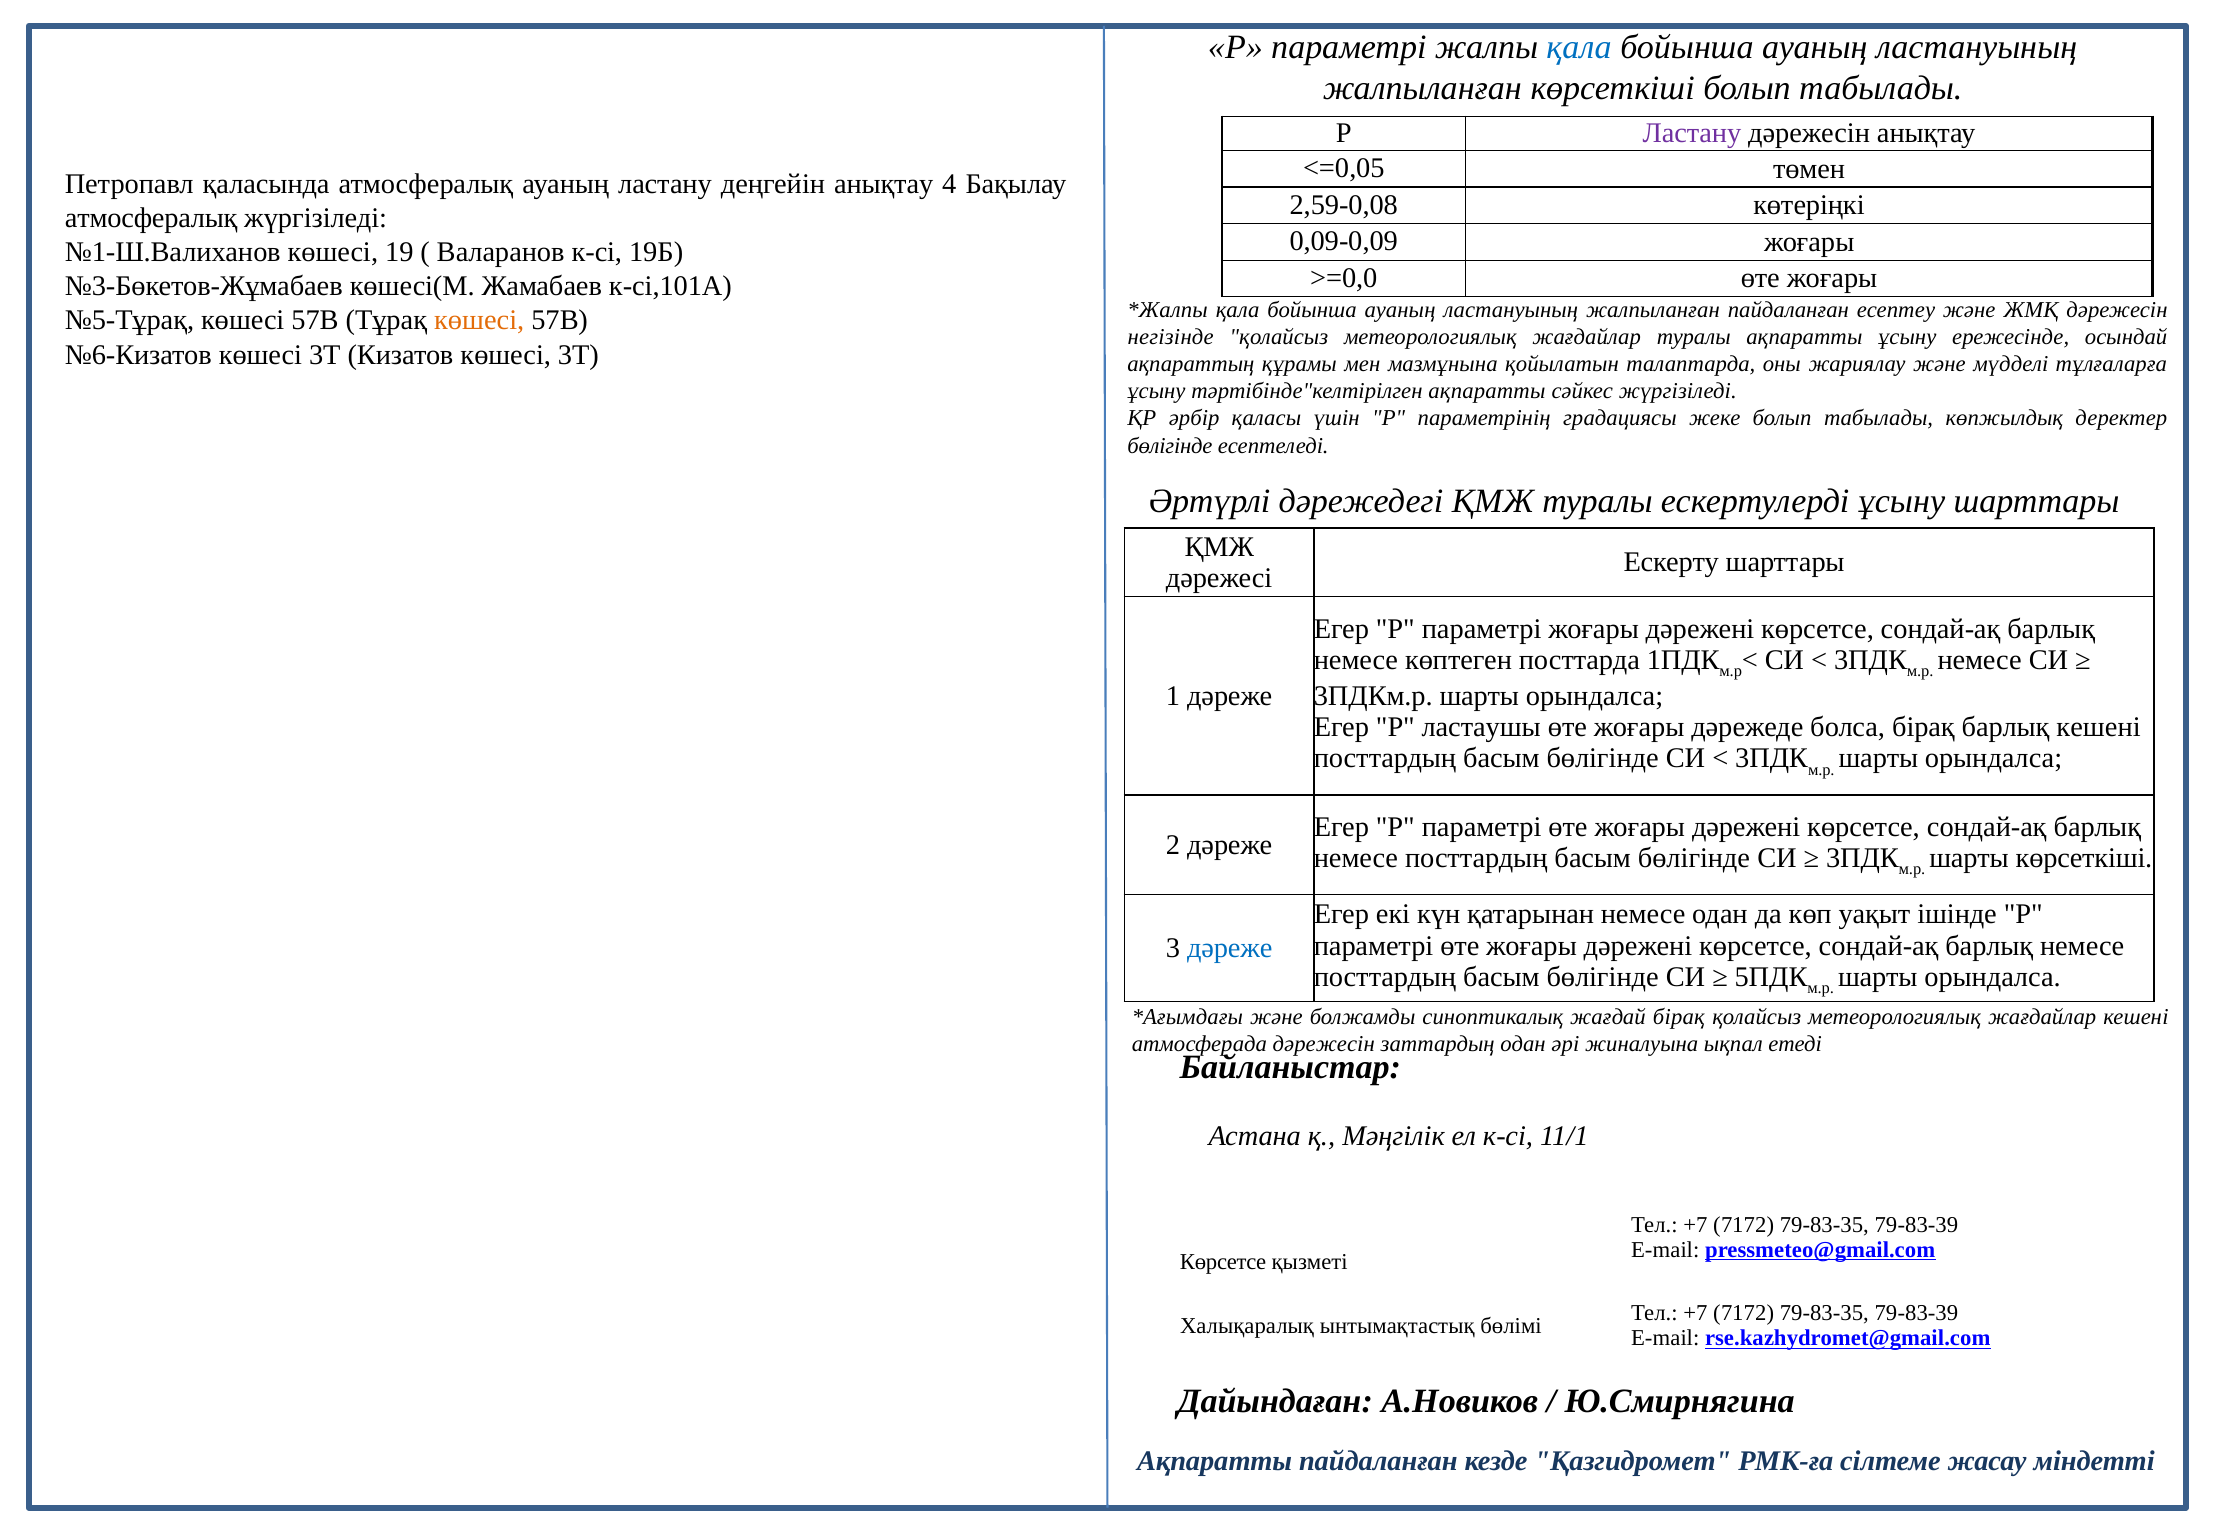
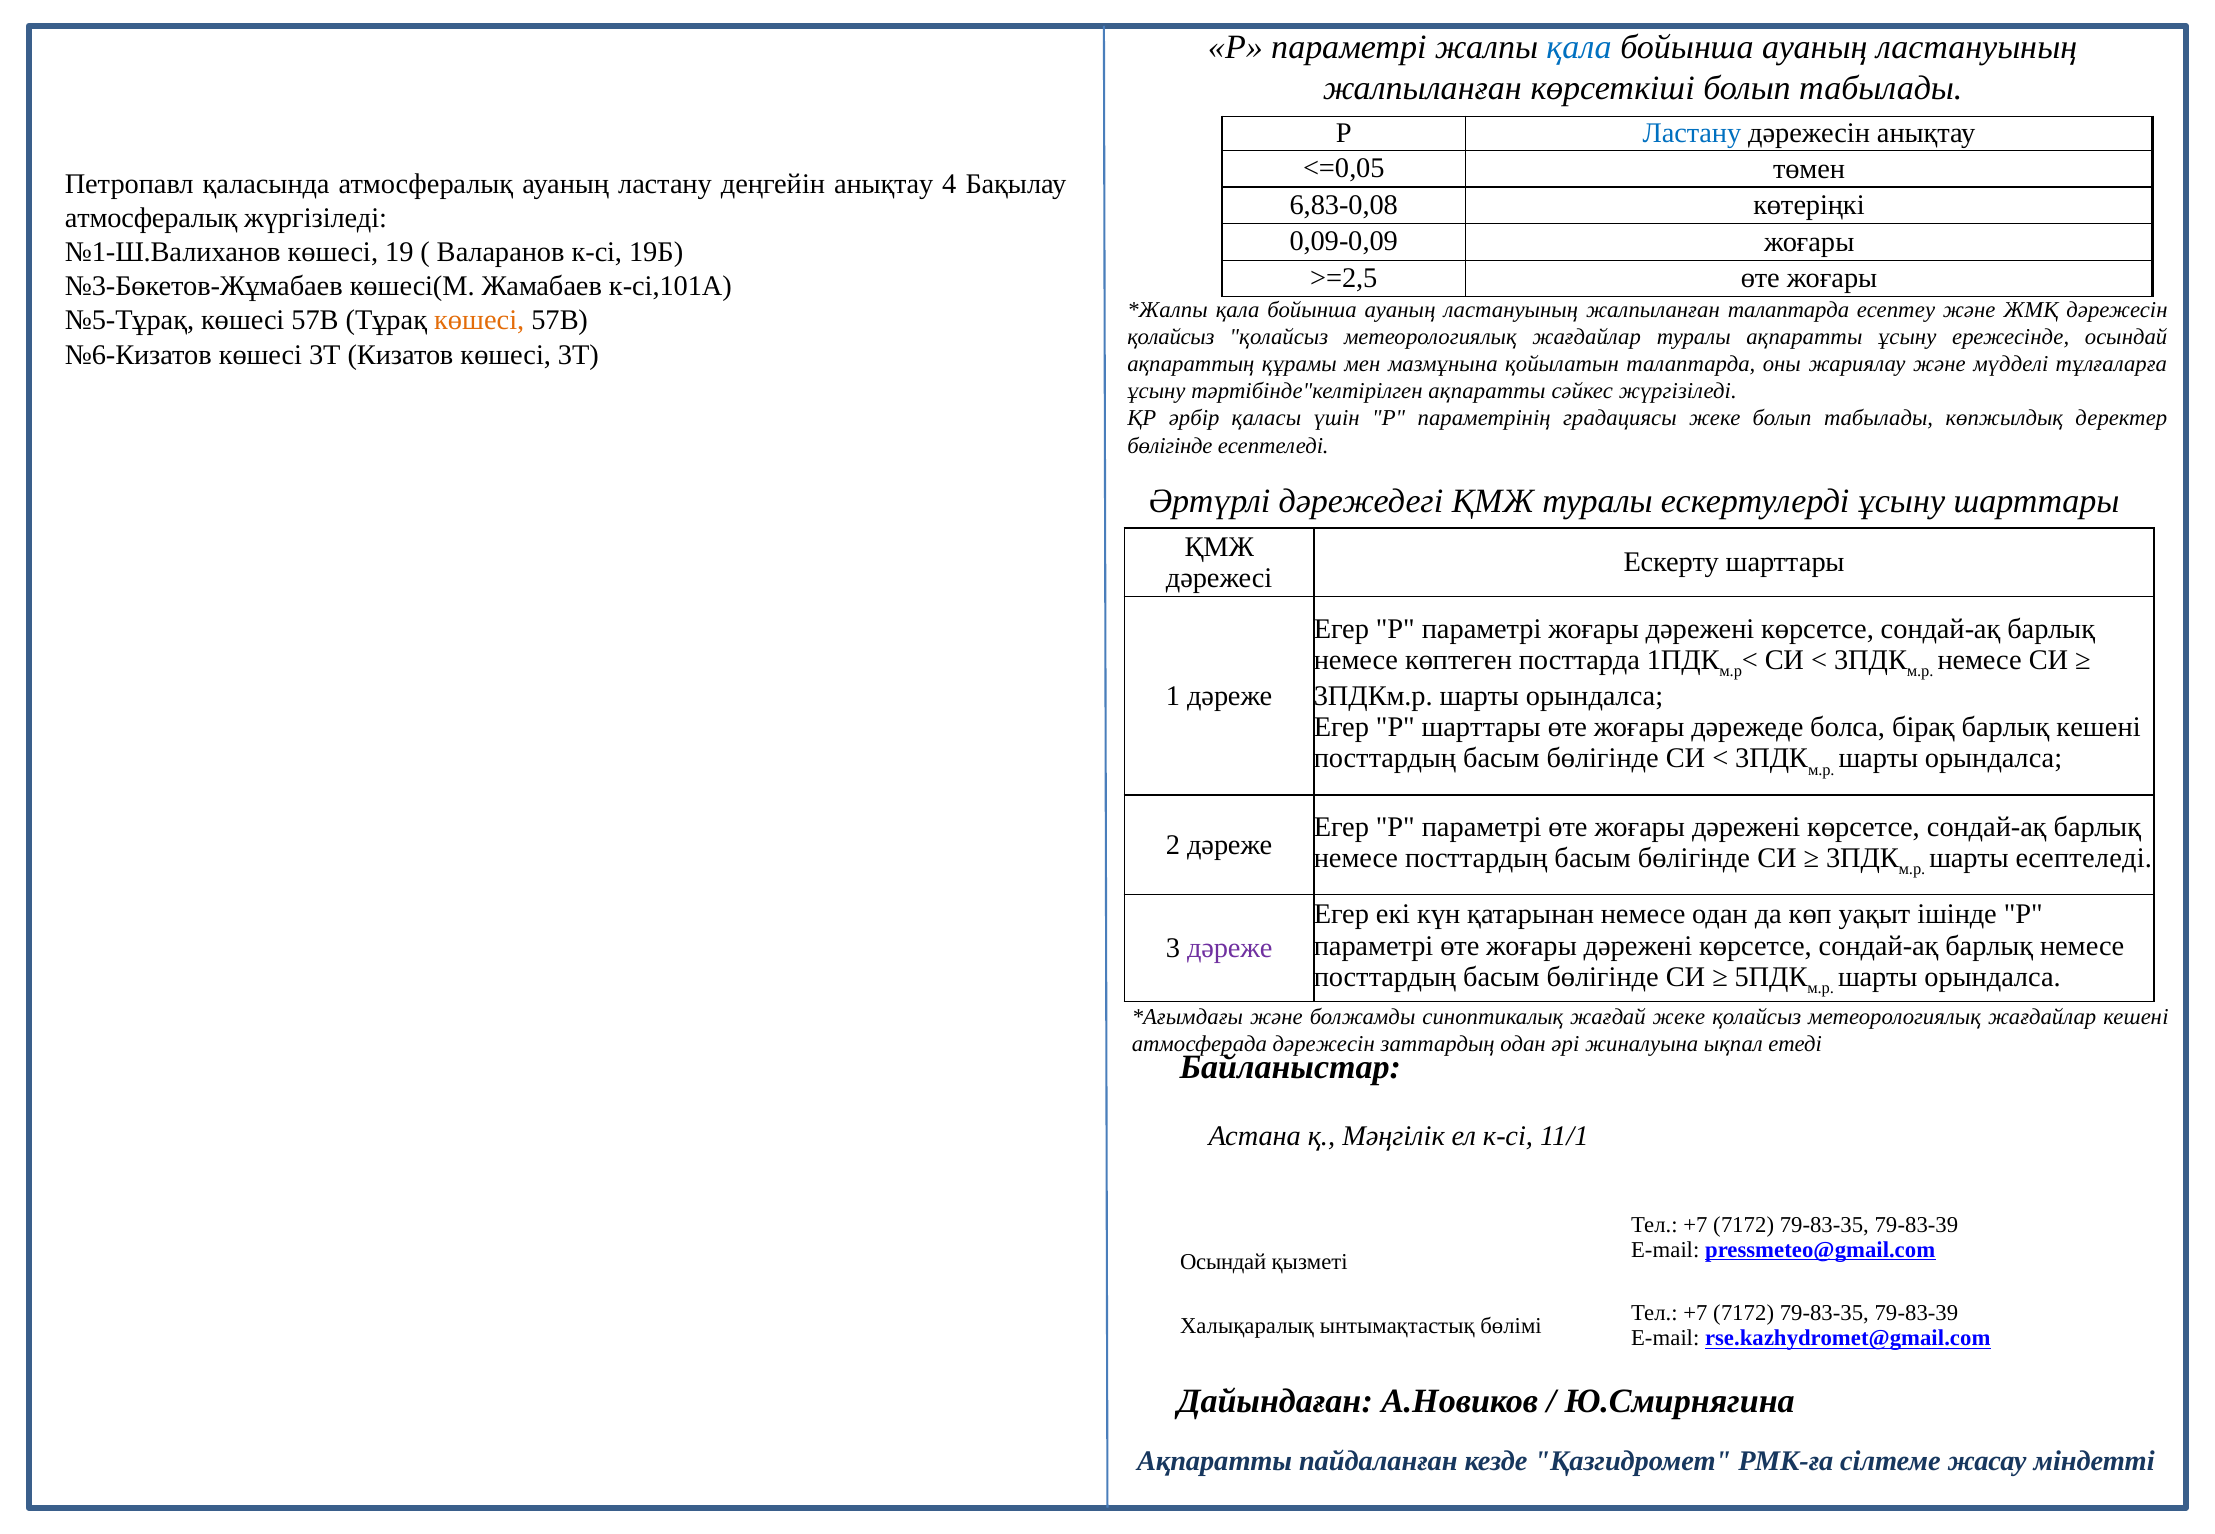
Ластану at (1692, 134) colour: purple -> blue
2,59-0,08: 2,59-0,08 -> 6,83-0,08
>=0,0: >=0,0 -> >=2,5
жалпыланған пайдаланған: пайдаланған -> талаптарда
негізінде at (1171, 337): негізінде -> қолайсыз
P ластаушы: ластаушы -> шарттары
шарты көрсеткіші: көрсеткіші -> есептеледі
дәреже at (1230, 948) colour: blue -> purple
жағдай бірақ: бірақ -> жеке
Көрсетсе at (1223, 1262): Көрсетсе -> Осындай
